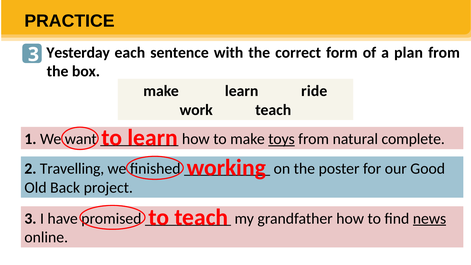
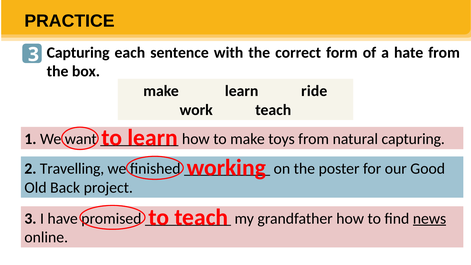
Yesterday at (78, 53): Yesterday -> Capturing
plan: plan -> hate
toys underline: present -> none
natural complete: complete -> capturing
